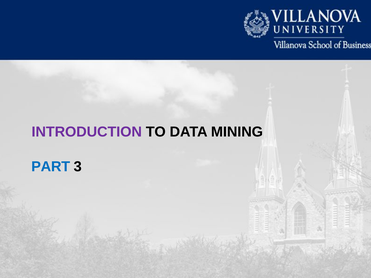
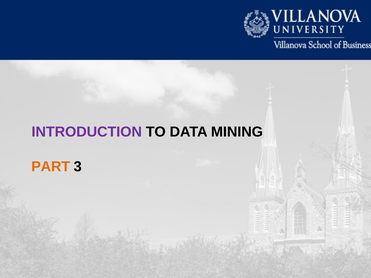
PART colour: blue -> orange
